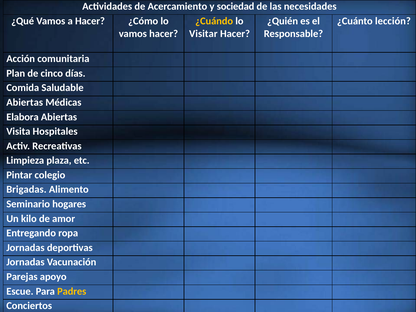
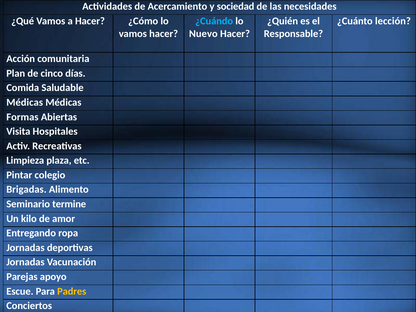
¿Cuándo colour: yellow -> light blue
Visitar: Visitar -> Nuevo
Abiertas at (25, 102): Abiertas -> Médicas
Elabora: Elabora -> Formas
hogares: hogares -> termine
